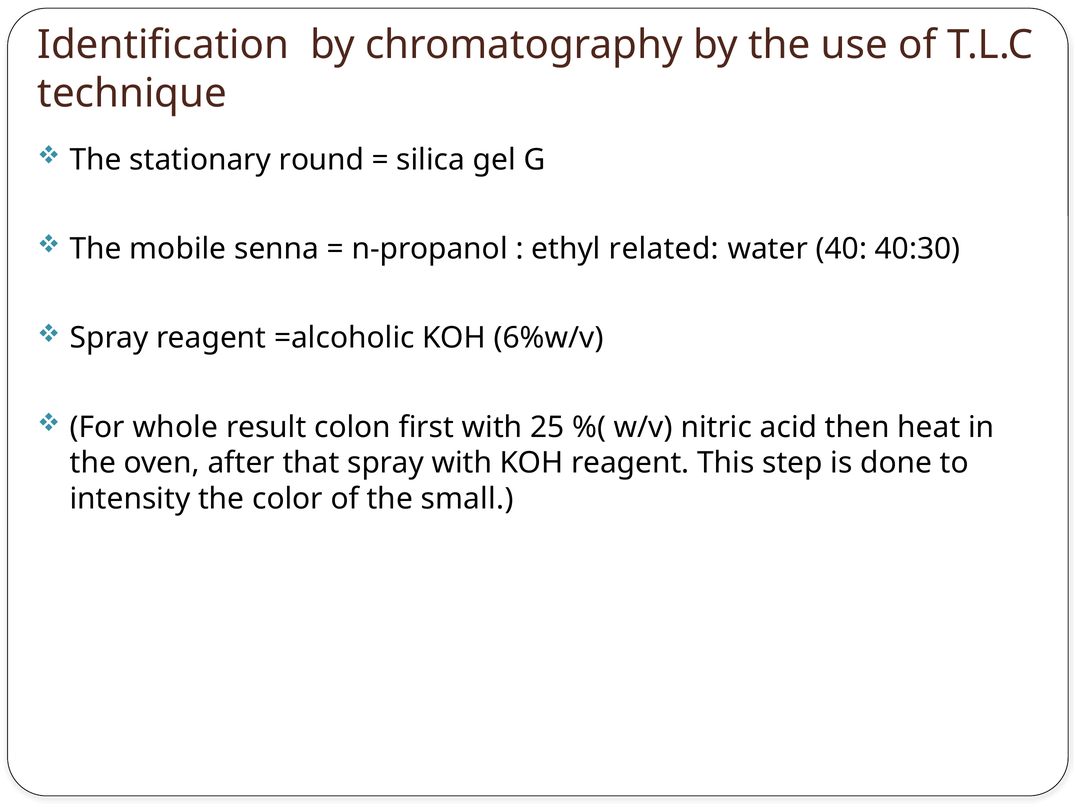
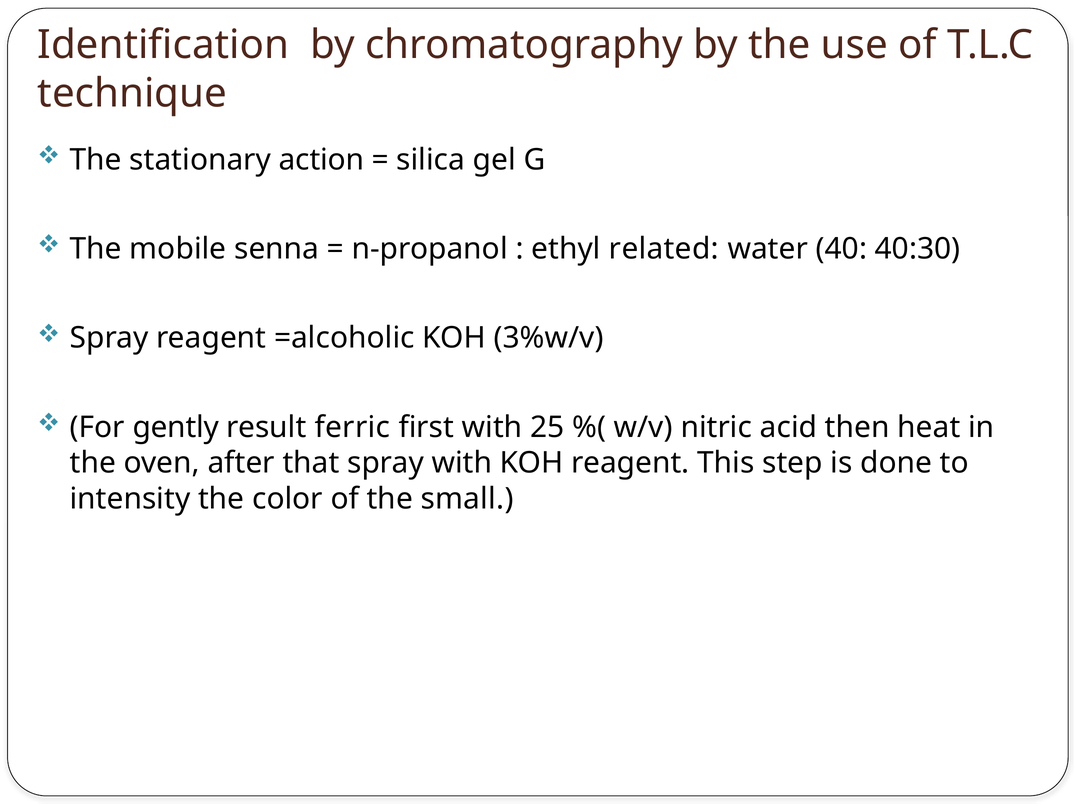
round: round -> action
6%w/v: 6%w/v -> 3%w/v
whole: whole -> gently
colon: colon -> ferric
